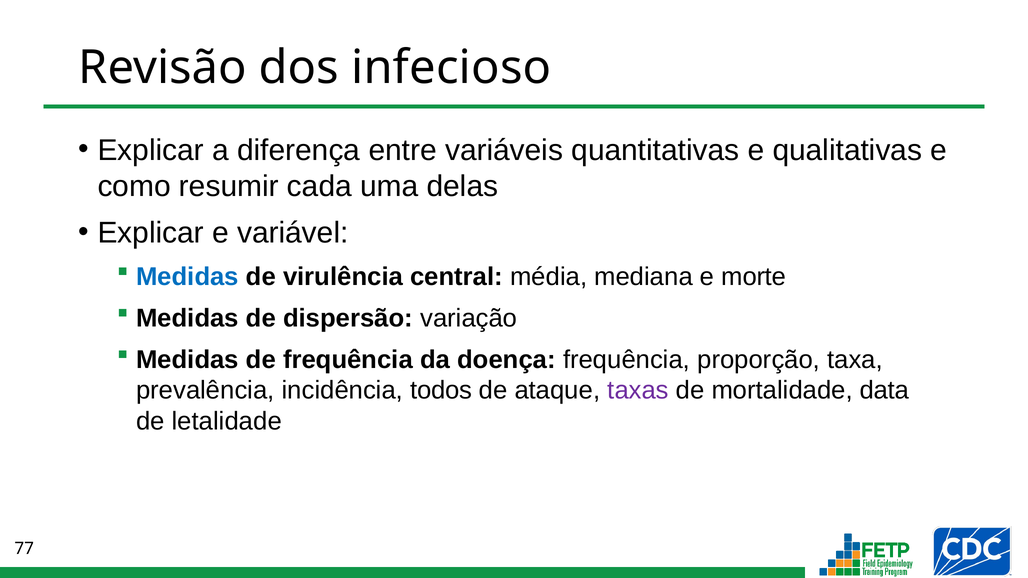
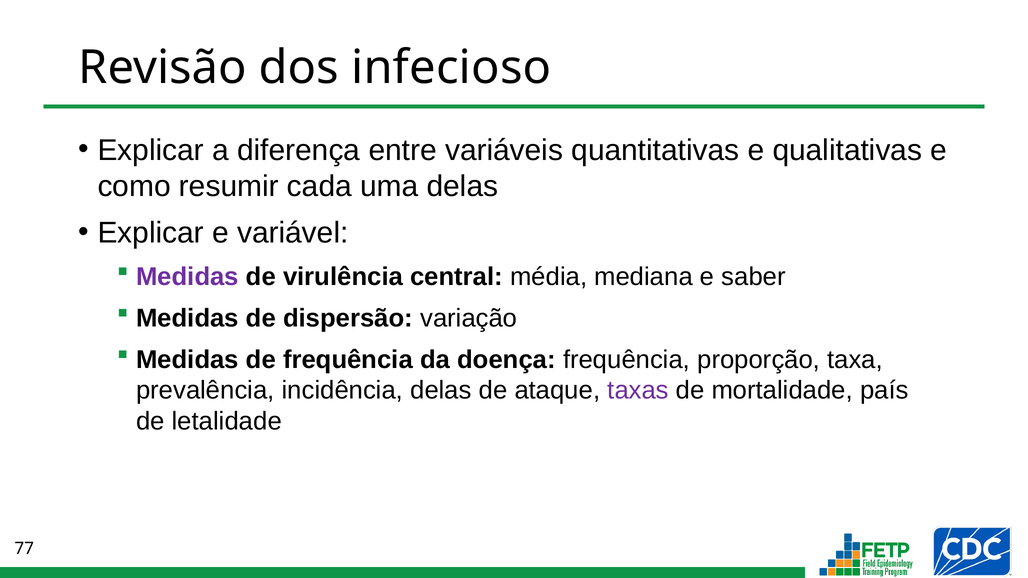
Medidas at (187, 277) colour: blue -> purple
morte: morte -> saber
incidência todos: todos -> delas
data: data -> país
